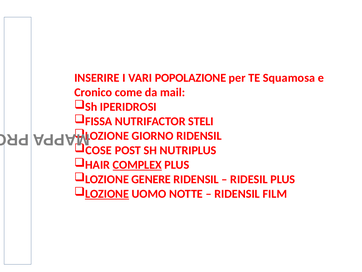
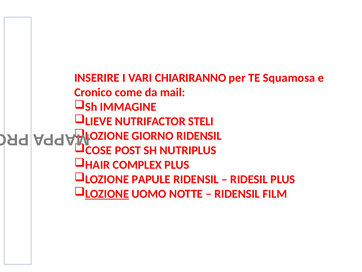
POPOLAZIONE: POPOLAZIONE -> CHIARIRANNO
IPERIDROSI: IPERIDROSI -> IMMAGINE
FISSA: FISSA -> LIEVE
COMPLEX underline: present -> none
GENERE: GENERE -> PAPULE
